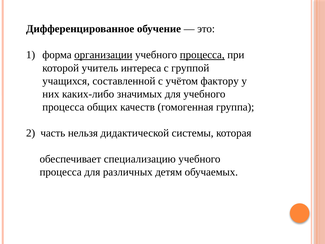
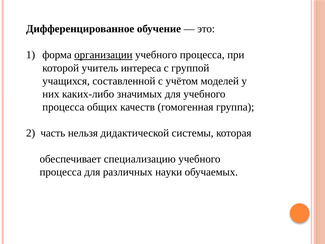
процесса at (202, 55) underline: present -> none
фактору: фактору -> моделей
детям: детям -> науки
